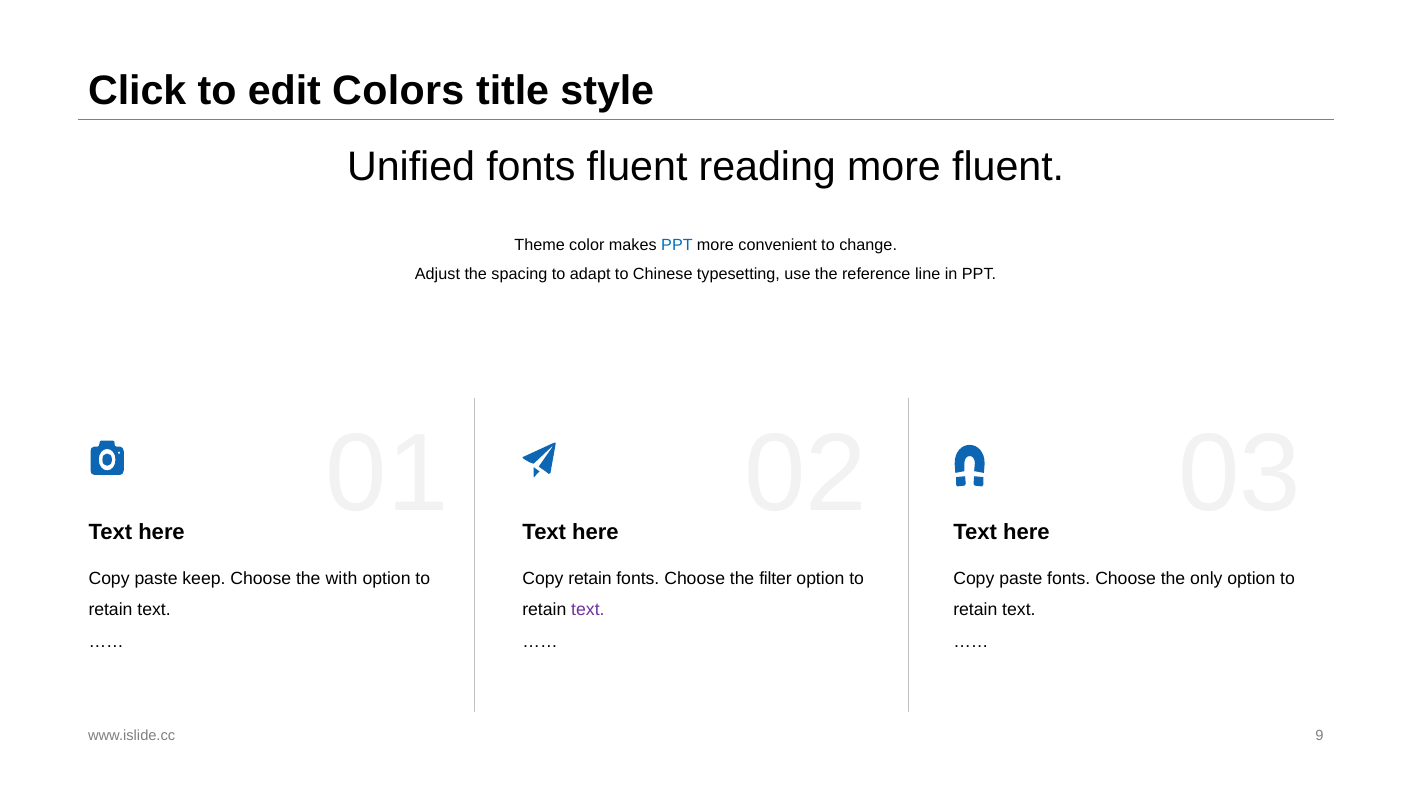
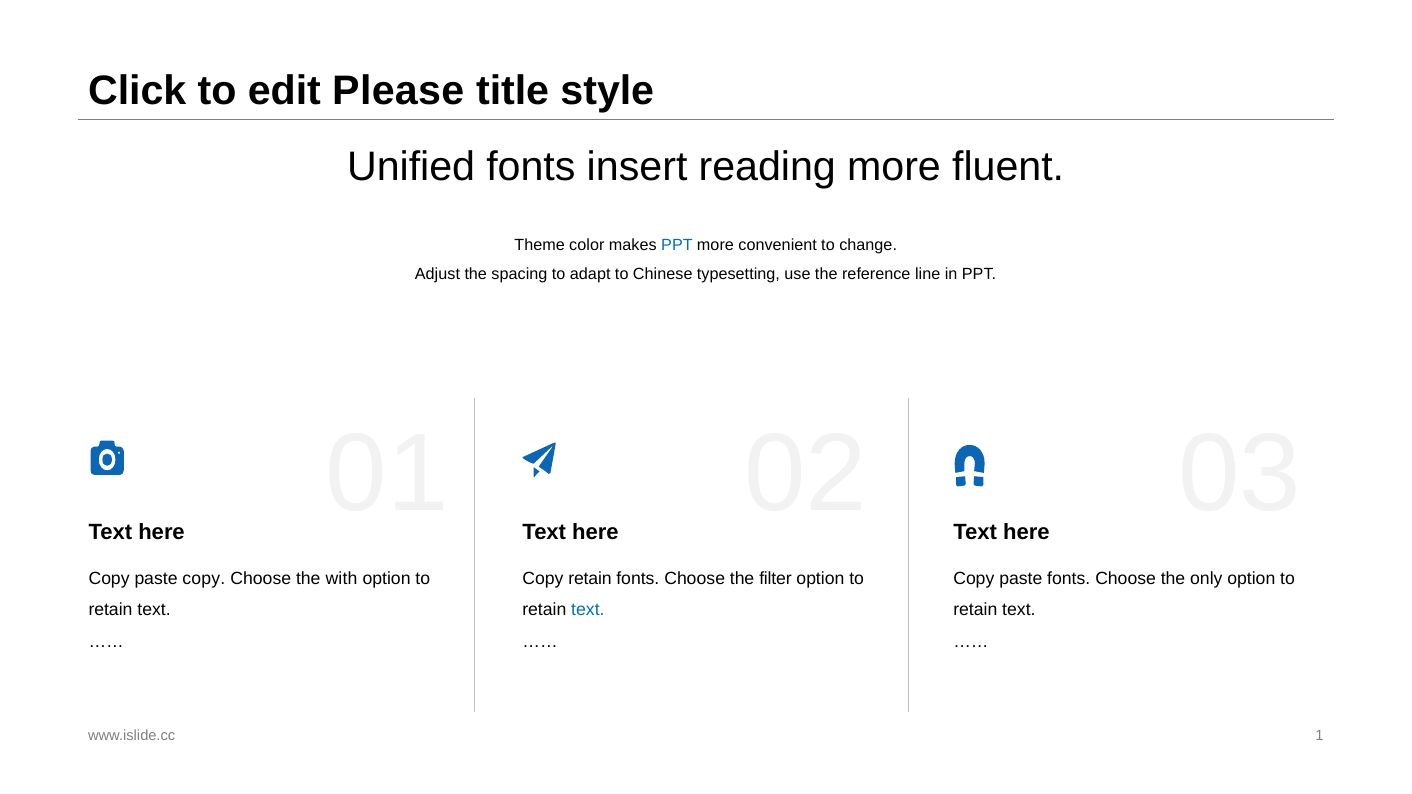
Colors: Colors -> Please
fonts fluent: fluent -> insert
paste keep: keep -> copy
text at (588, 610) colour: purple -> blue
9: 9 -> 1
